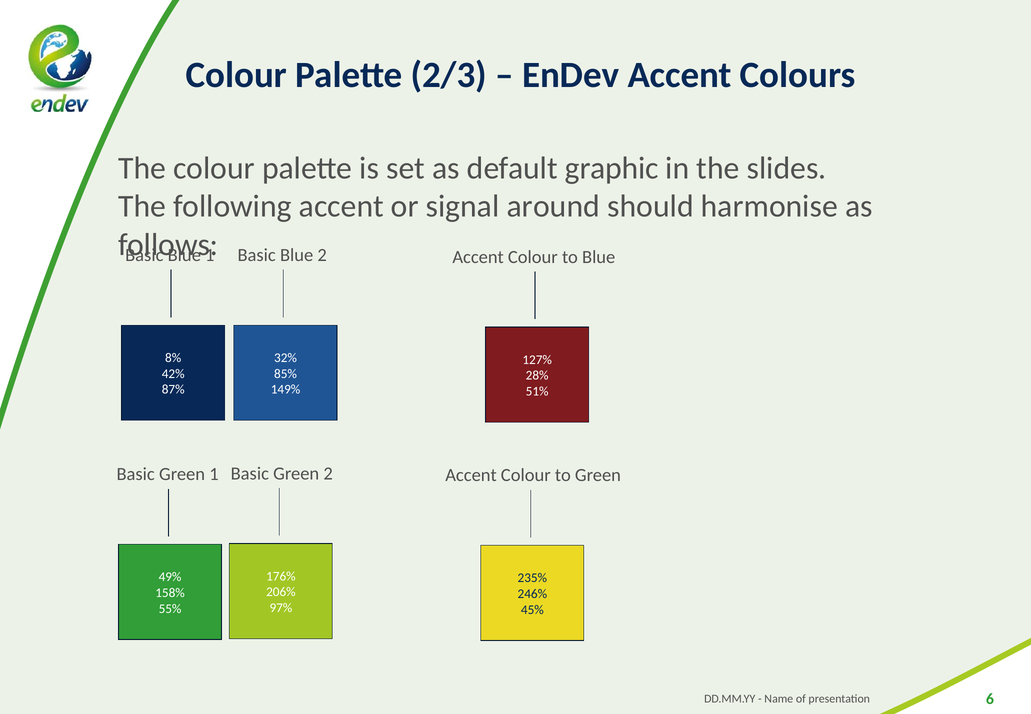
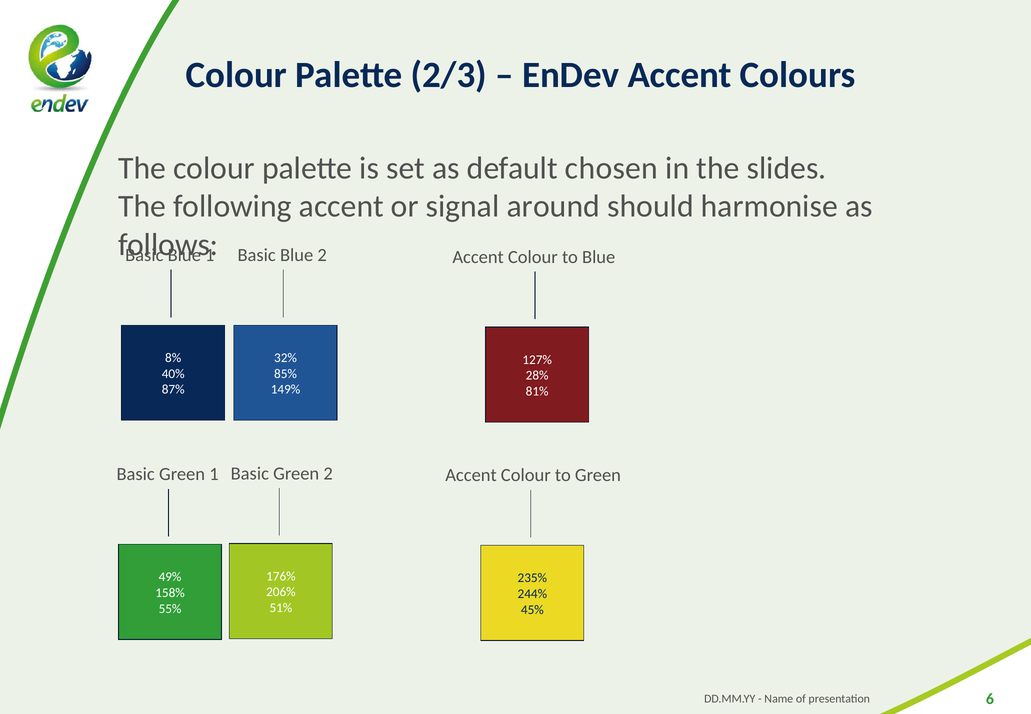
graphic: graphic -> chosen
42%: 42% -> 40%
51%: 51% -> 81%
246%: 246% -> 244%
97%: 97% -> 51%
